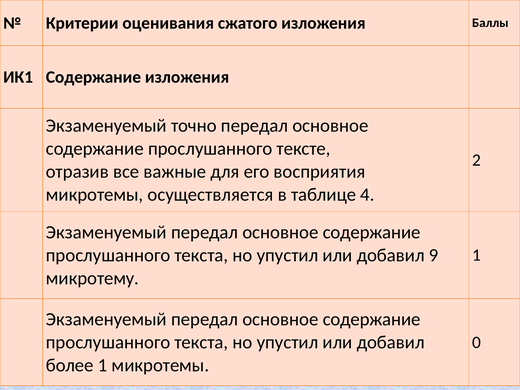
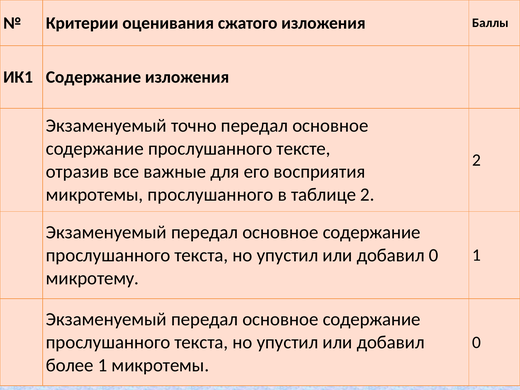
микротемы осуществляется: осуществляется -> прослушанного
таблице 4: 4 -> 2
добавил 9: 9 -> 0
